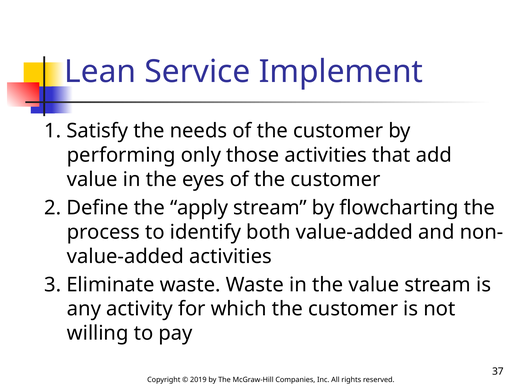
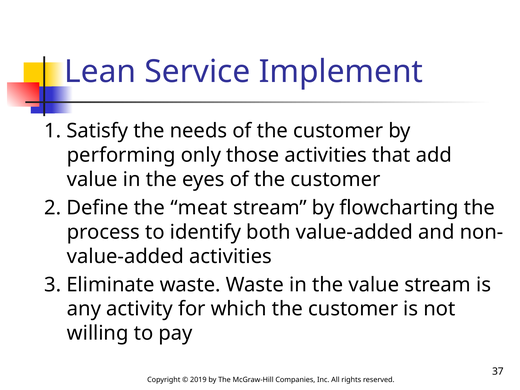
apply: apply -> meat
